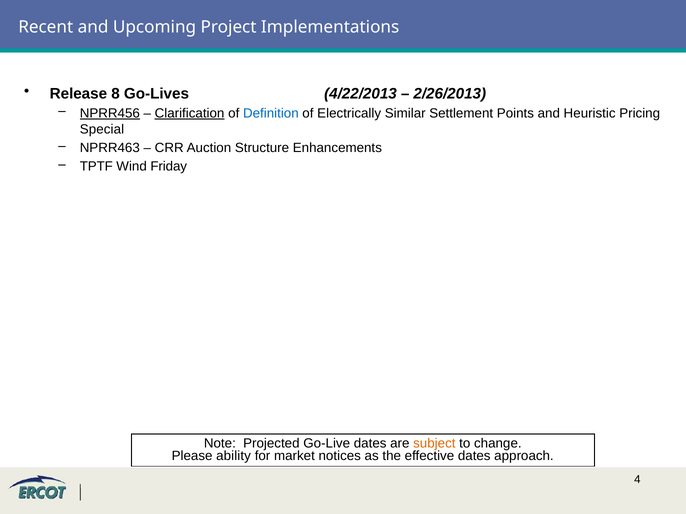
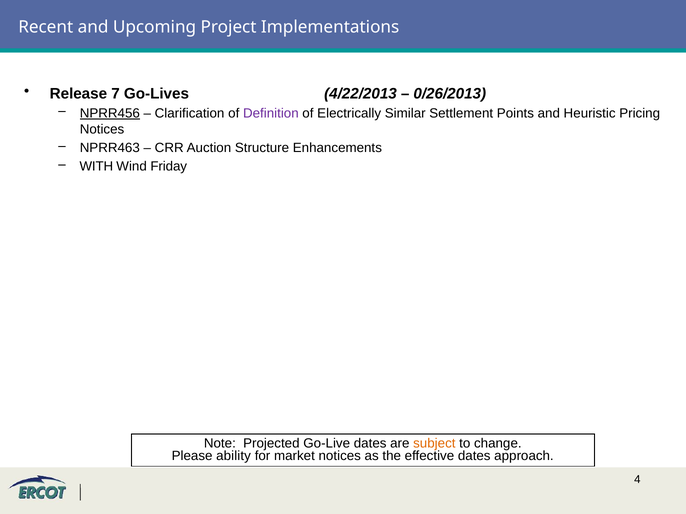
8: 8 -> 7
2/26/2013: 2/26/2013 -> 0/26/2013
Clarification underline: present -> none
Definition colour: blue -> purple
Special at (102, 129): Special -> Notices
TPTF: TPTF -> WITH
